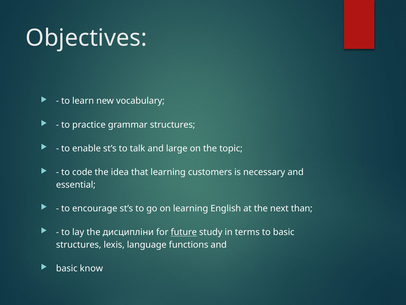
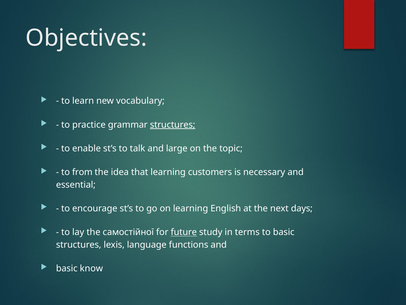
structures at (173, 125) underline: none -> present
code: code -> from
than: than -> days
дисципліни: дисципліни -> самостійної
